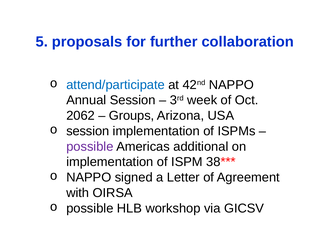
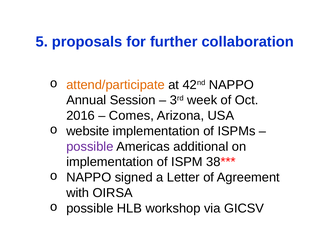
attend/participate colour: blue -> orange
2062: 2062 -> 2016
Groups: Groups -> Comes
session at (88, 131): session -> website
